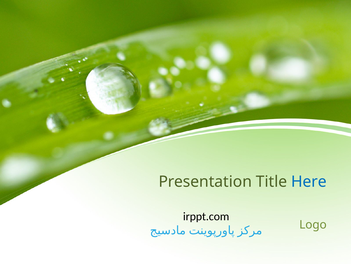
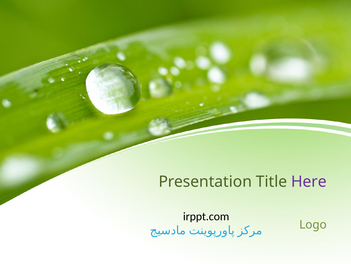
Here colour: blue -> purple
